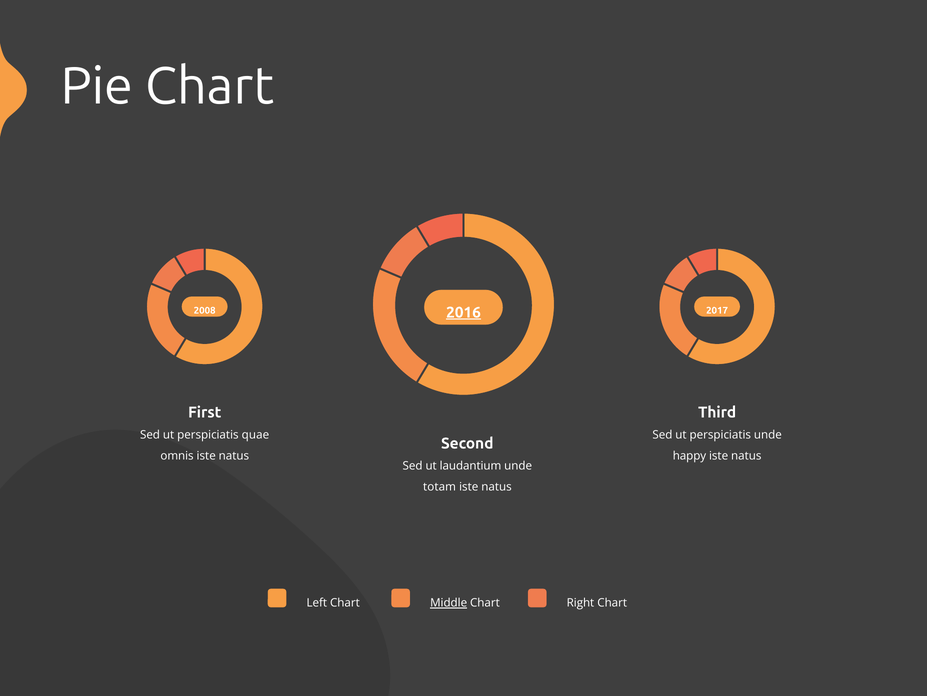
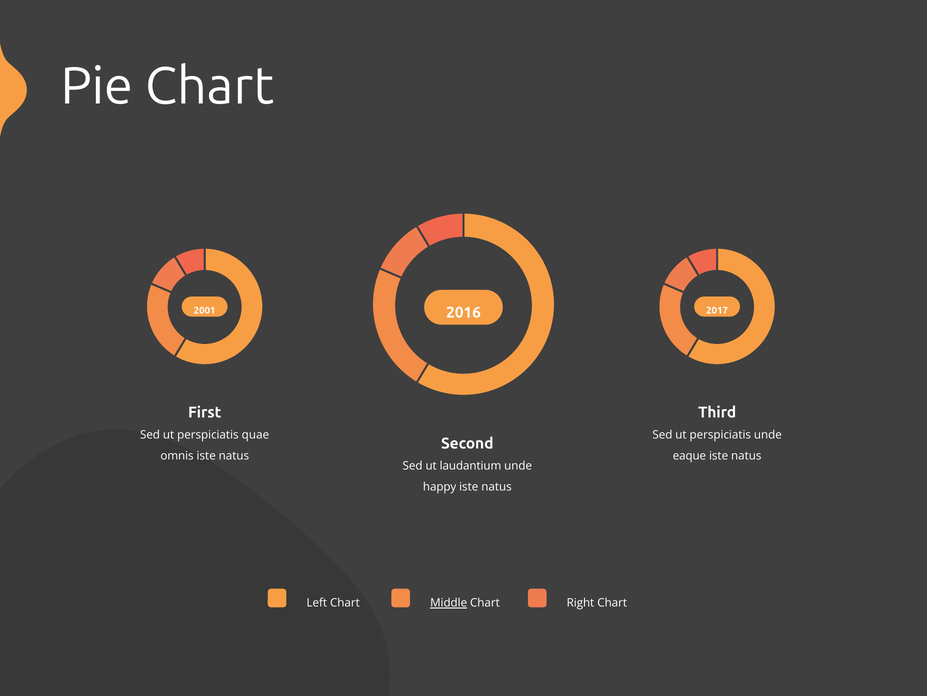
2016 underline: present -> none
2008: 2008 -> 2001
happy: happy -> eaque
totam: totam -> happy
